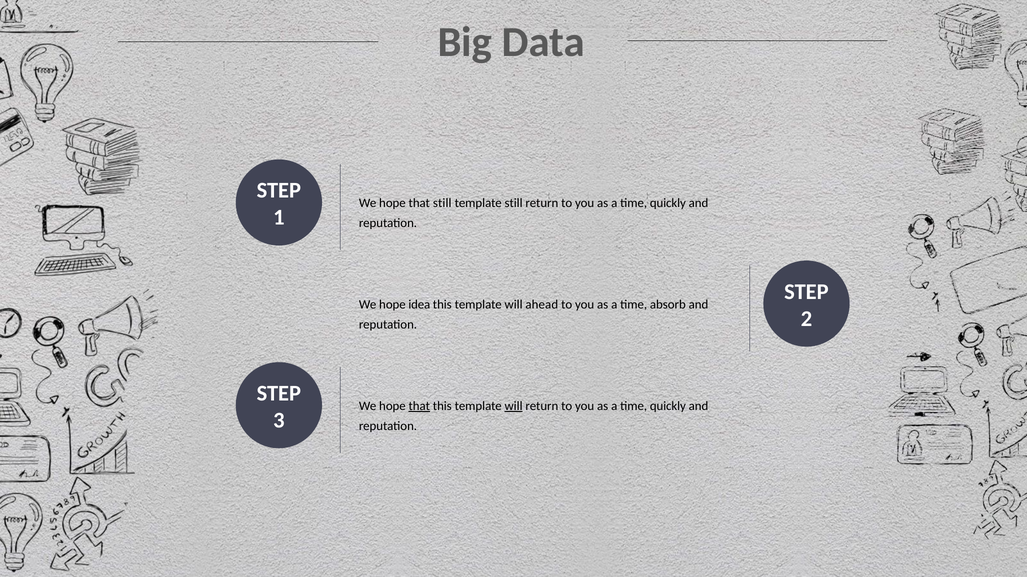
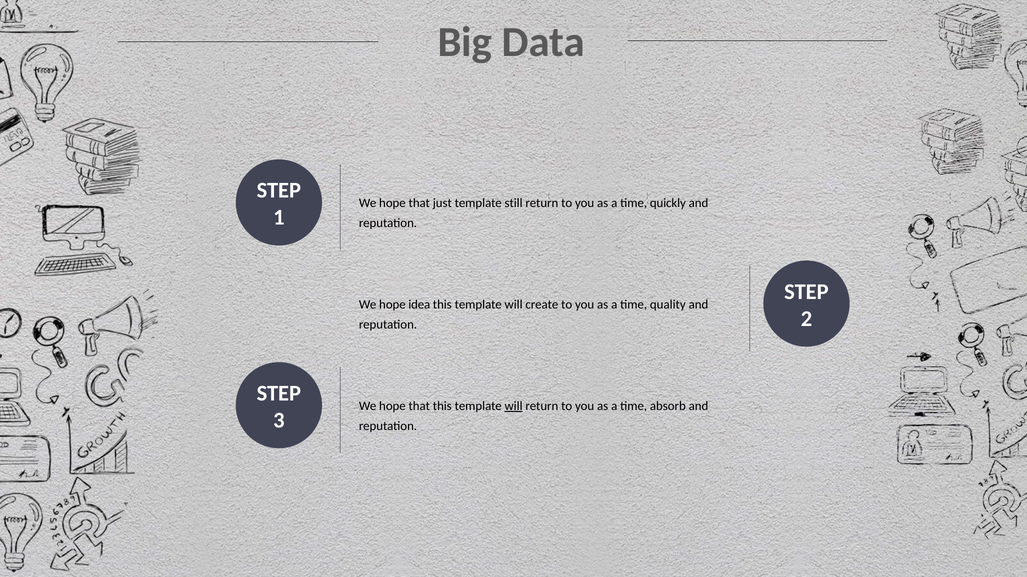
that still: still -> just
ahead: ahead -> create
absorb: absorb -> quality
that at (419, 406) underline: present -> none
quickly at (668, 406): quickly -> absorb
